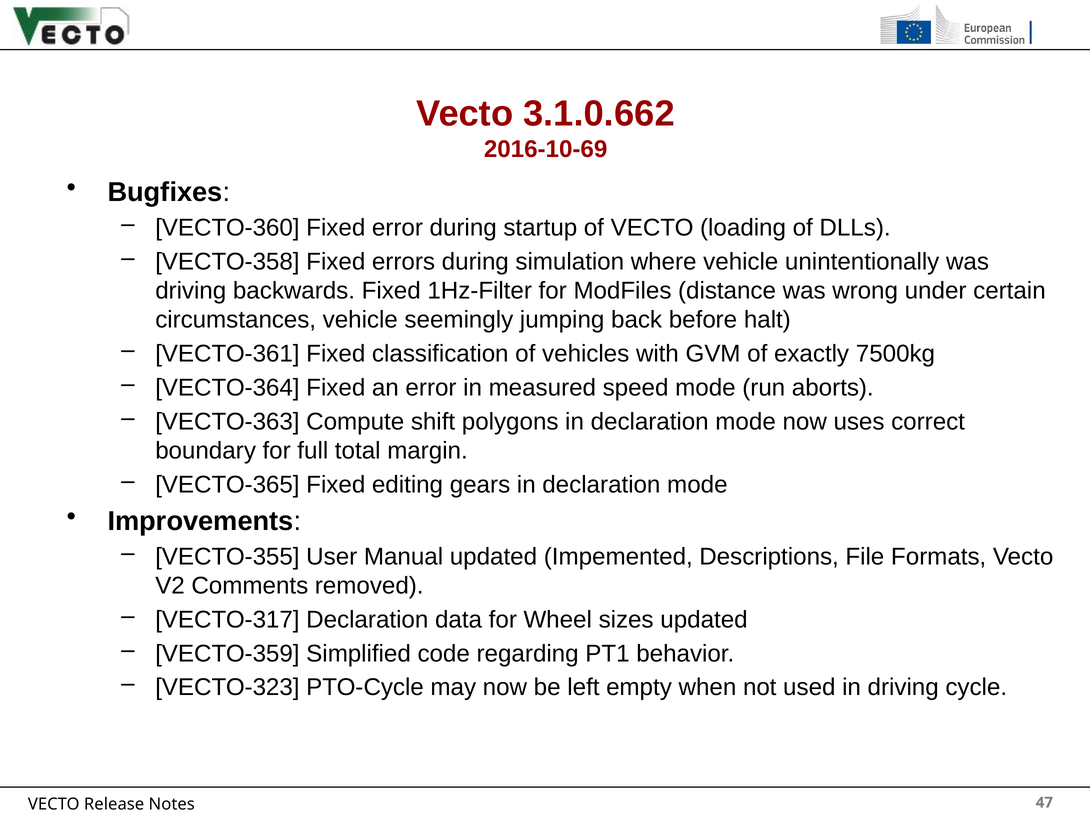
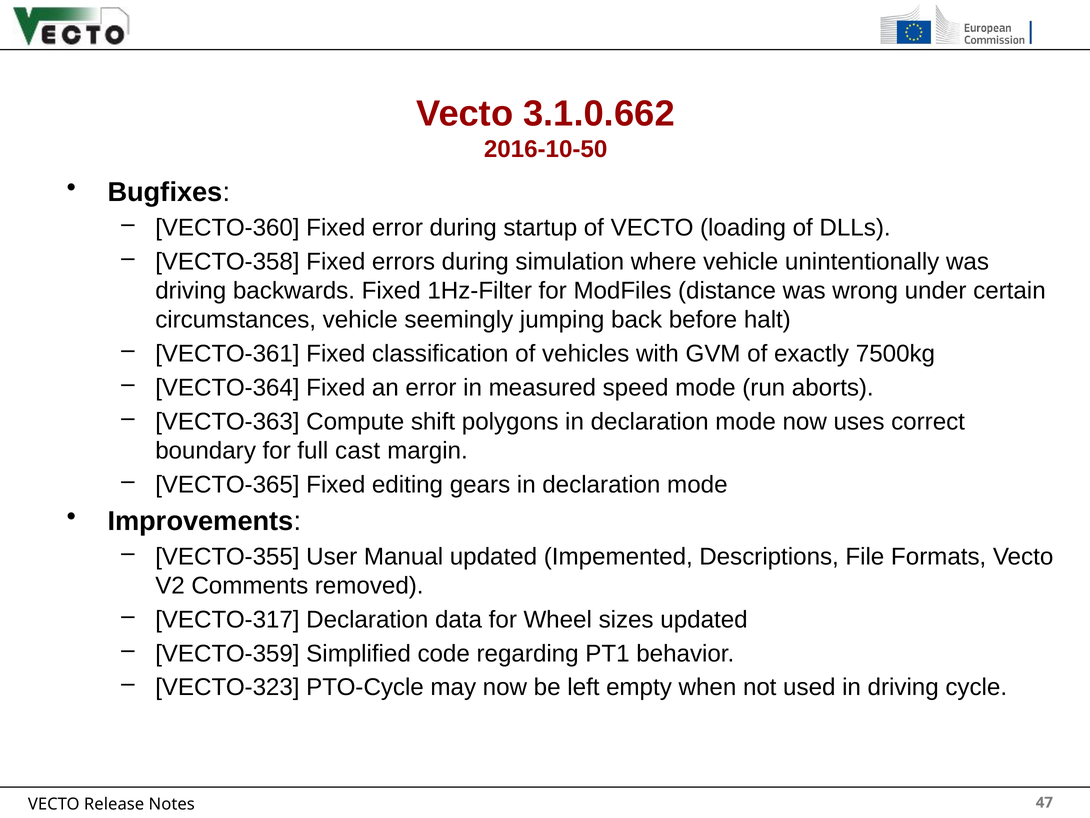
2016-10-69: 2016-10-69 -> 2016-10-50
total: total -> cast
